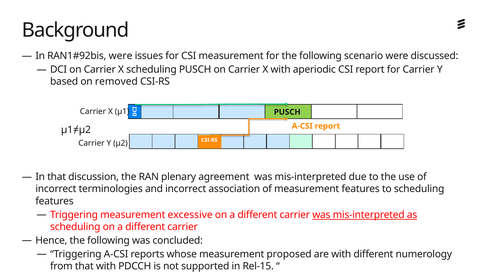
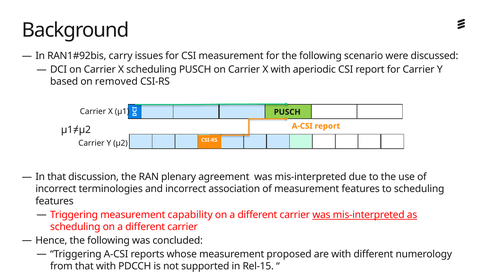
were at (121, 56): were -> carry
excessive: excessive -> capability
